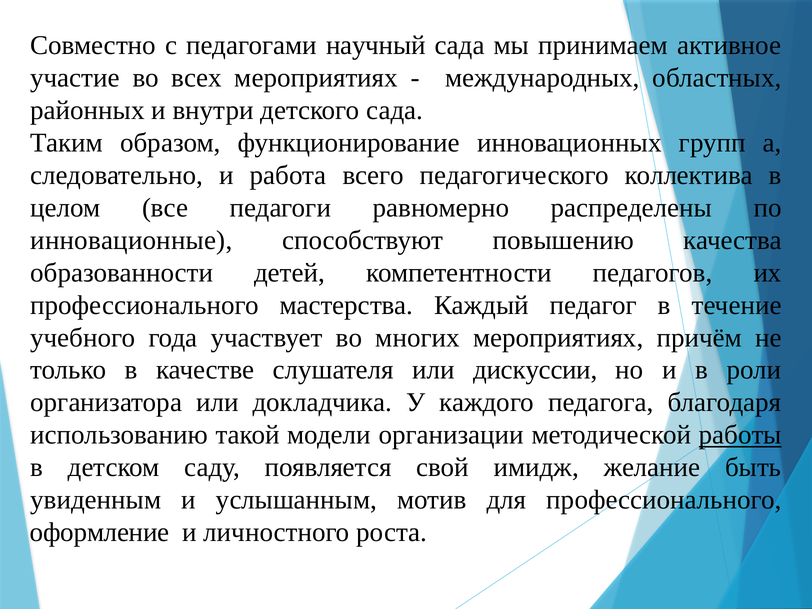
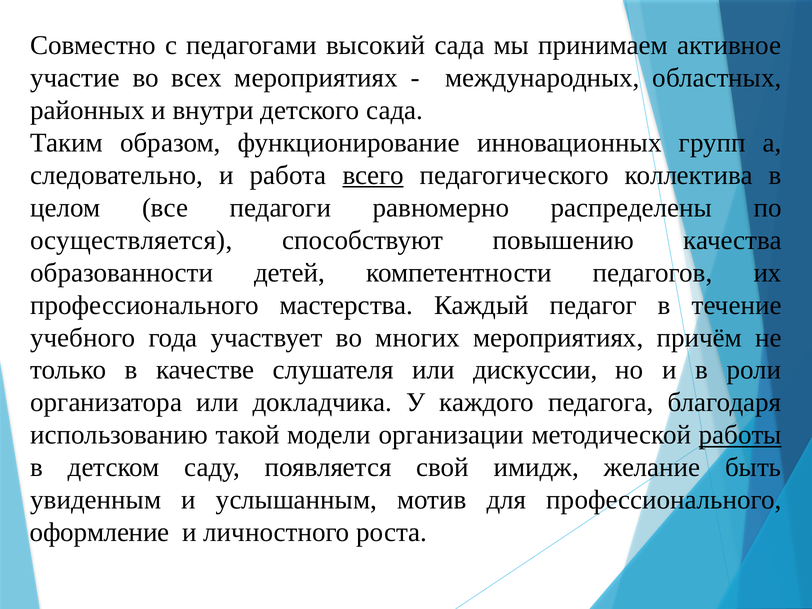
научный: научный -> высокий
всего underline: none -> present
инновационные: инновационные -> осуществляется
